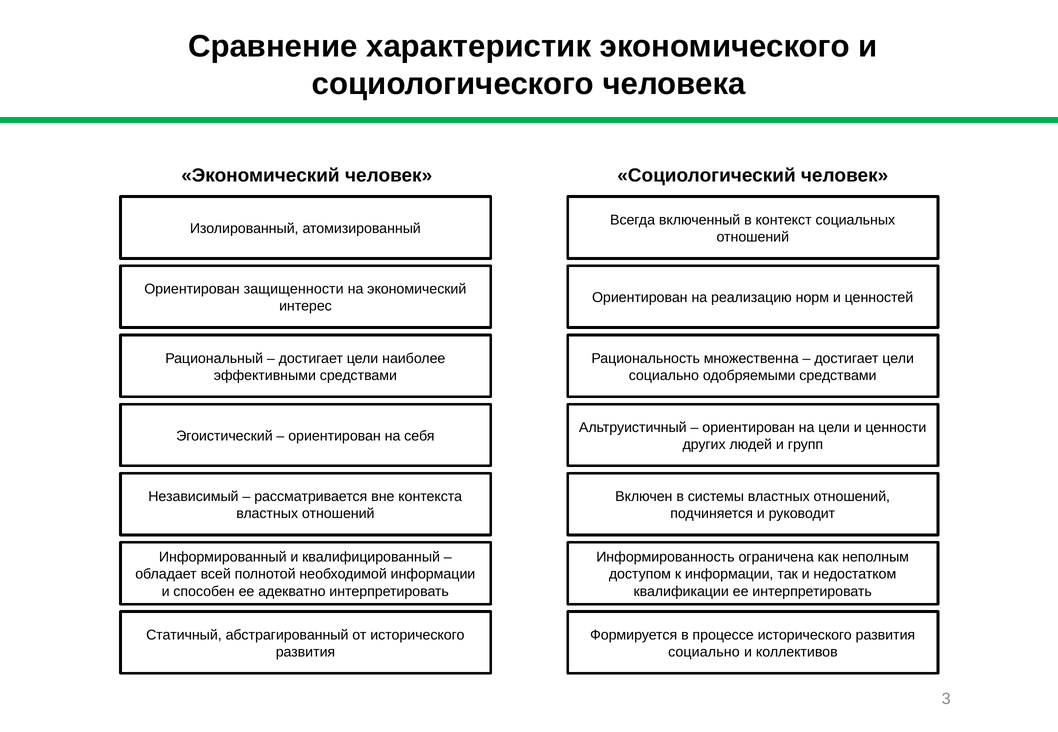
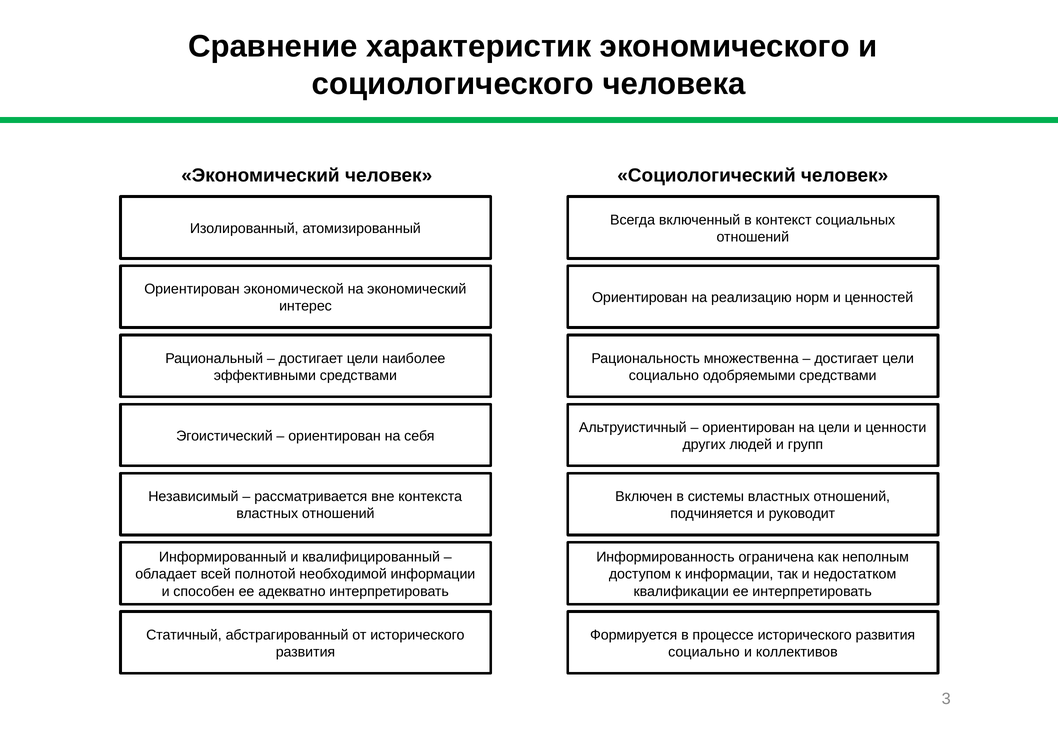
защищенности: защищенности -> экономической
